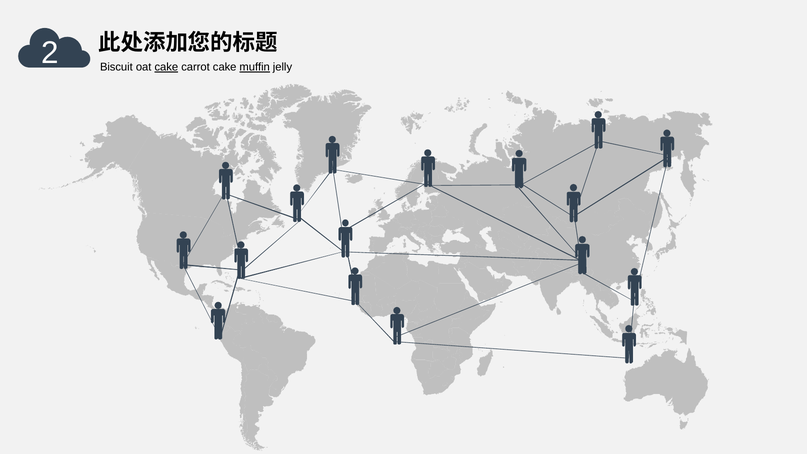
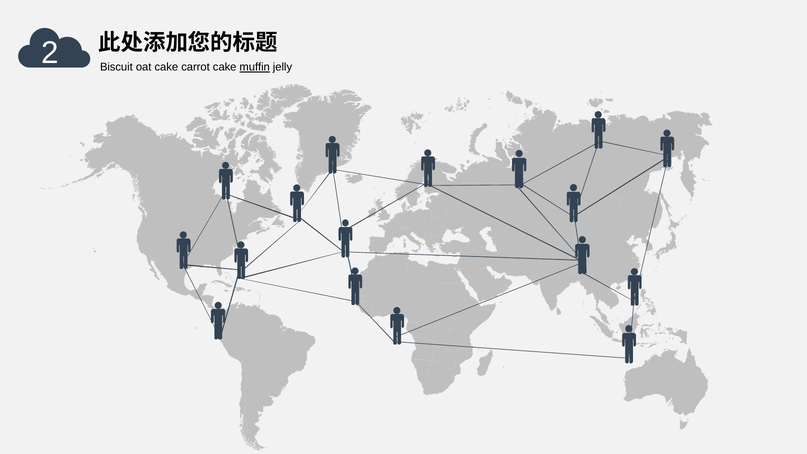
cake at (166, 67) underline: present -> none
